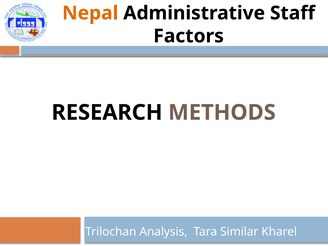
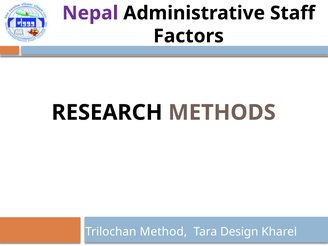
Nepal colour: orange -> purple
Analysis: Analysis -> Method
Similar: Similar -> Design
